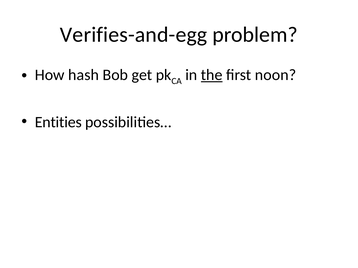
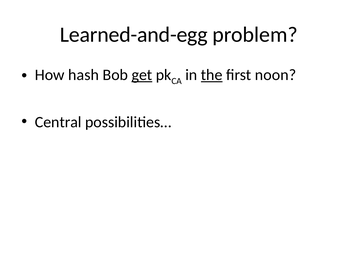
Verifies-and-egg: Verifies-and-egg -> Learned-and-egg
get underline: none -> present
Entities: Entities -> Central
